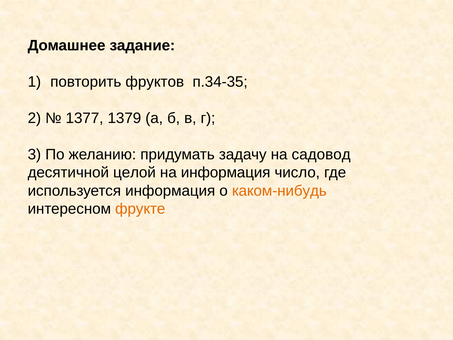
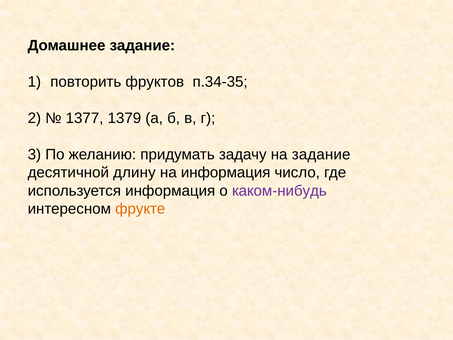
на садовод: садовод -> задание
целой: целой -> длину
каком-нибудь colour: orange -> purple
